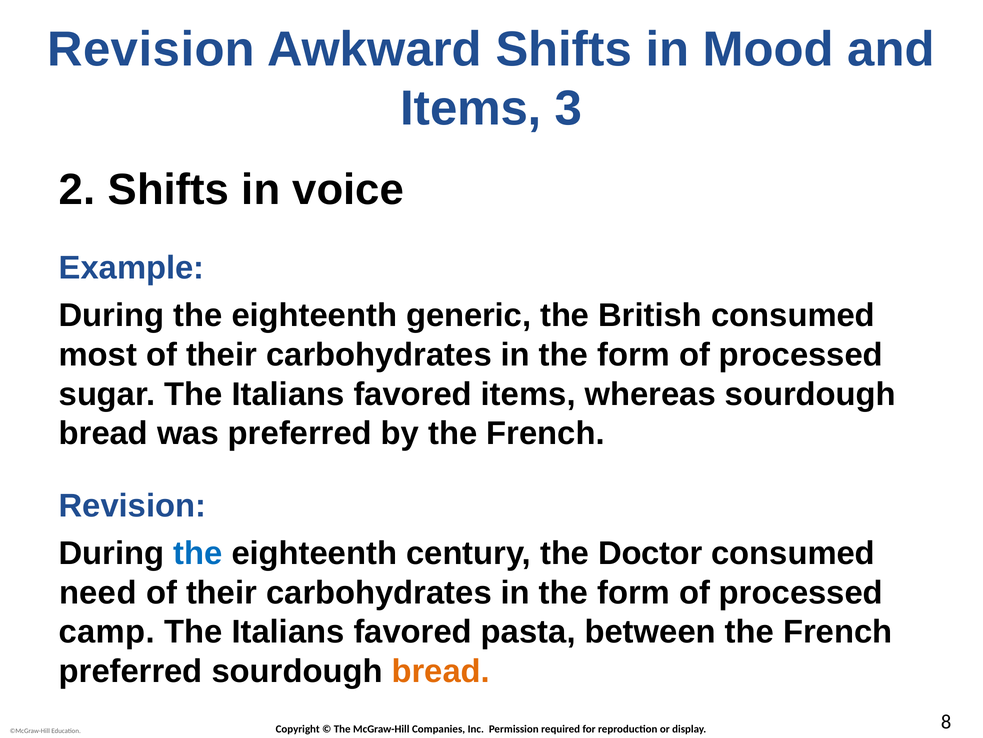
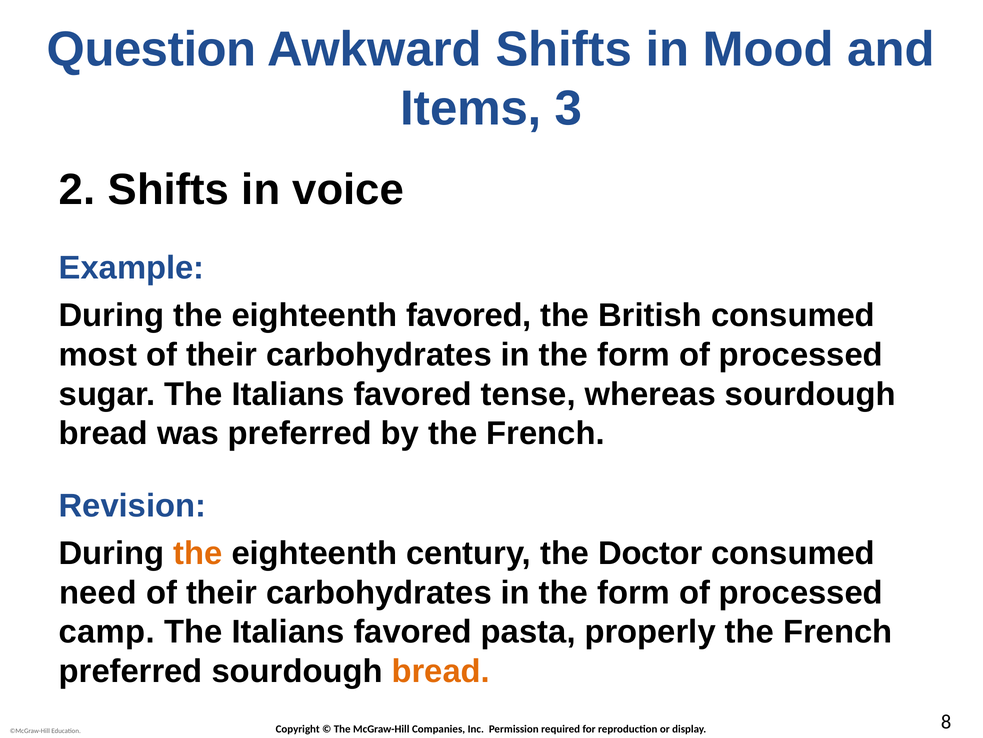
Revision at (151, 49): Revision -> Question
eighteenth generic: generic -> favored
favored items: items -> tense
the at (198, 553) colour: blue -> orange
between: between -> properly
